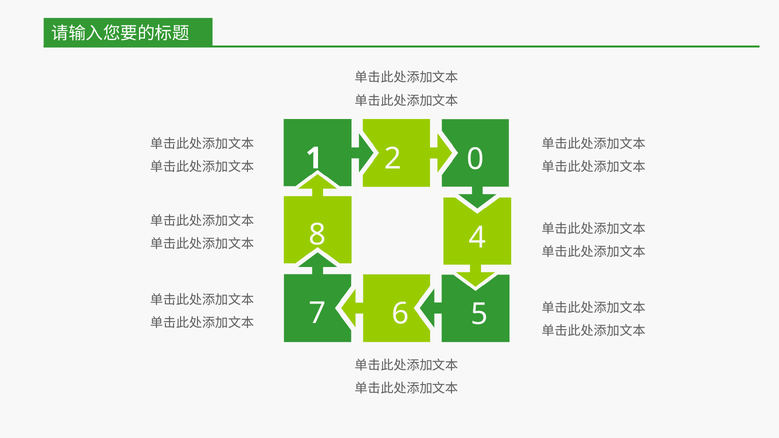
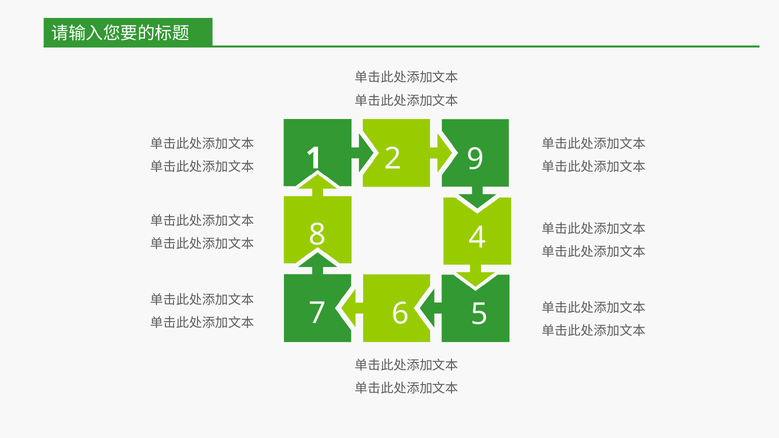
0: 0 -> 9
